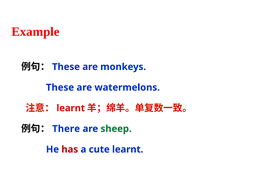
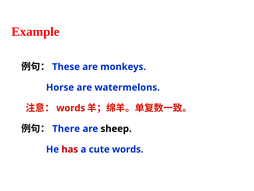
These at (60, 87): These -> Horse
learnt at (71, 108): learnt -> words
sheep colour: green -> black
cute learnt: learnt -> words
